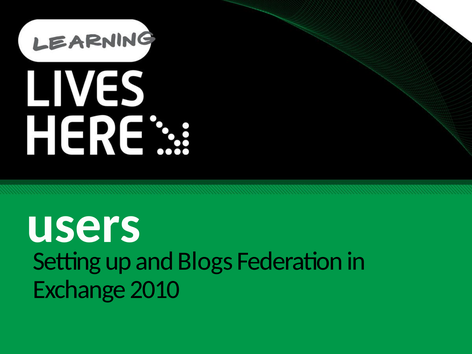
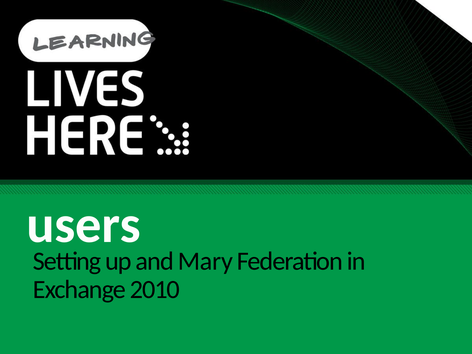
Blogs: Blogs -> Mary
